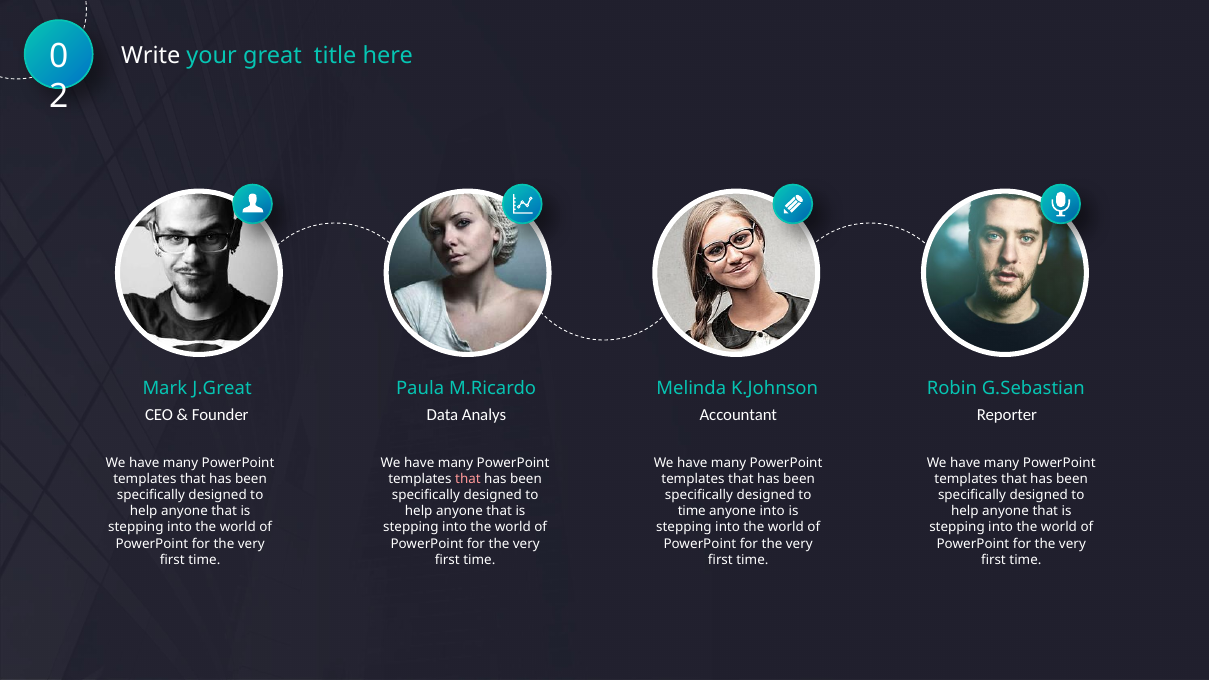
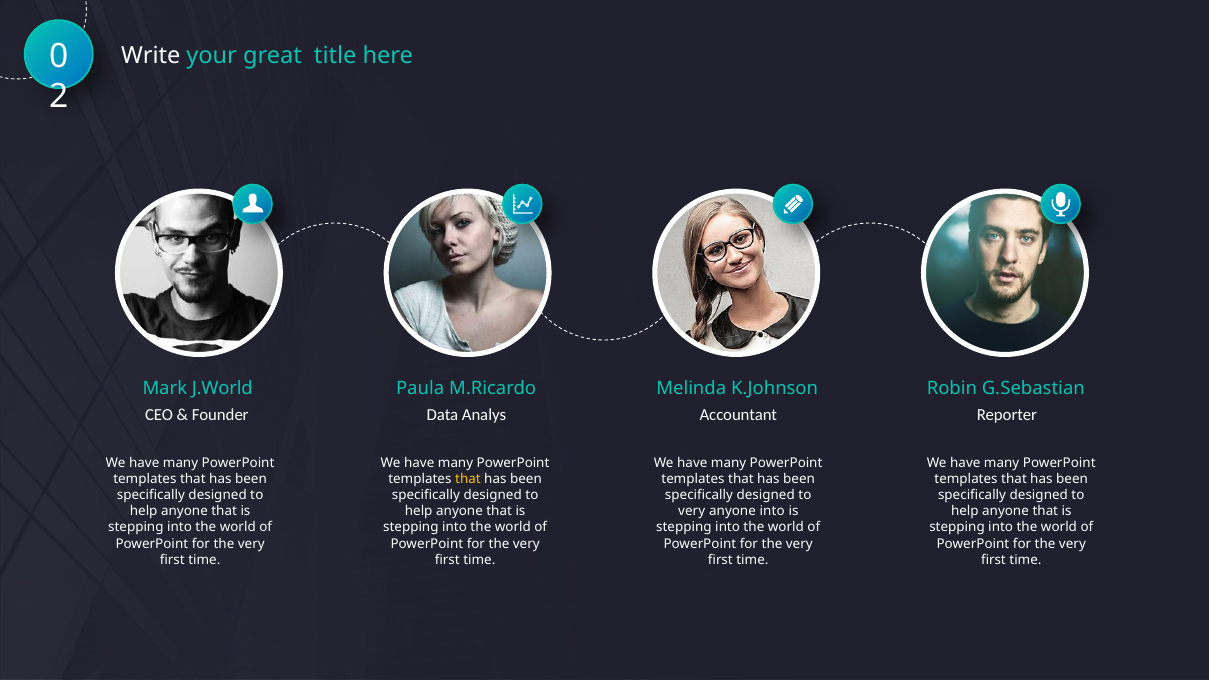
J.Great: J.Great -> J.World
that at (468, 479) colour: pink -> yellow
time at (692, 511): time -> very
